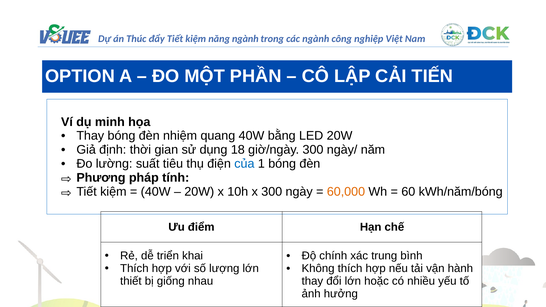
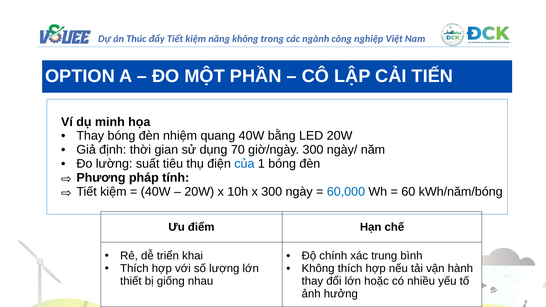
ngành at (245, 39): ngành -> không
18: 18 -> 70
60,000 colour: orange -> blue
